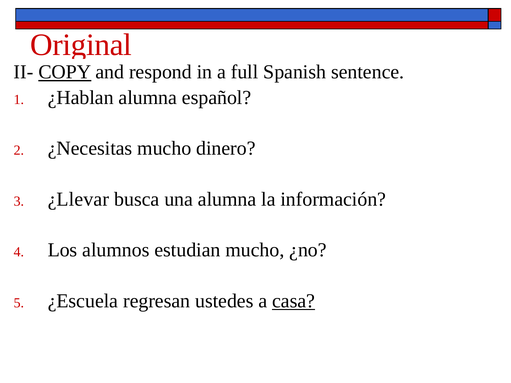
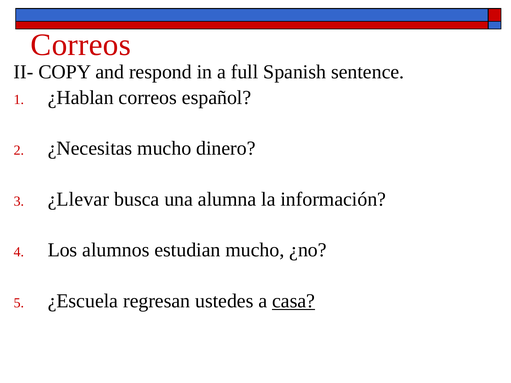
Original at (81, 45): Original -> Correos
COPY underline: present -> none
¿Hablan alumna: alumna -> correos
